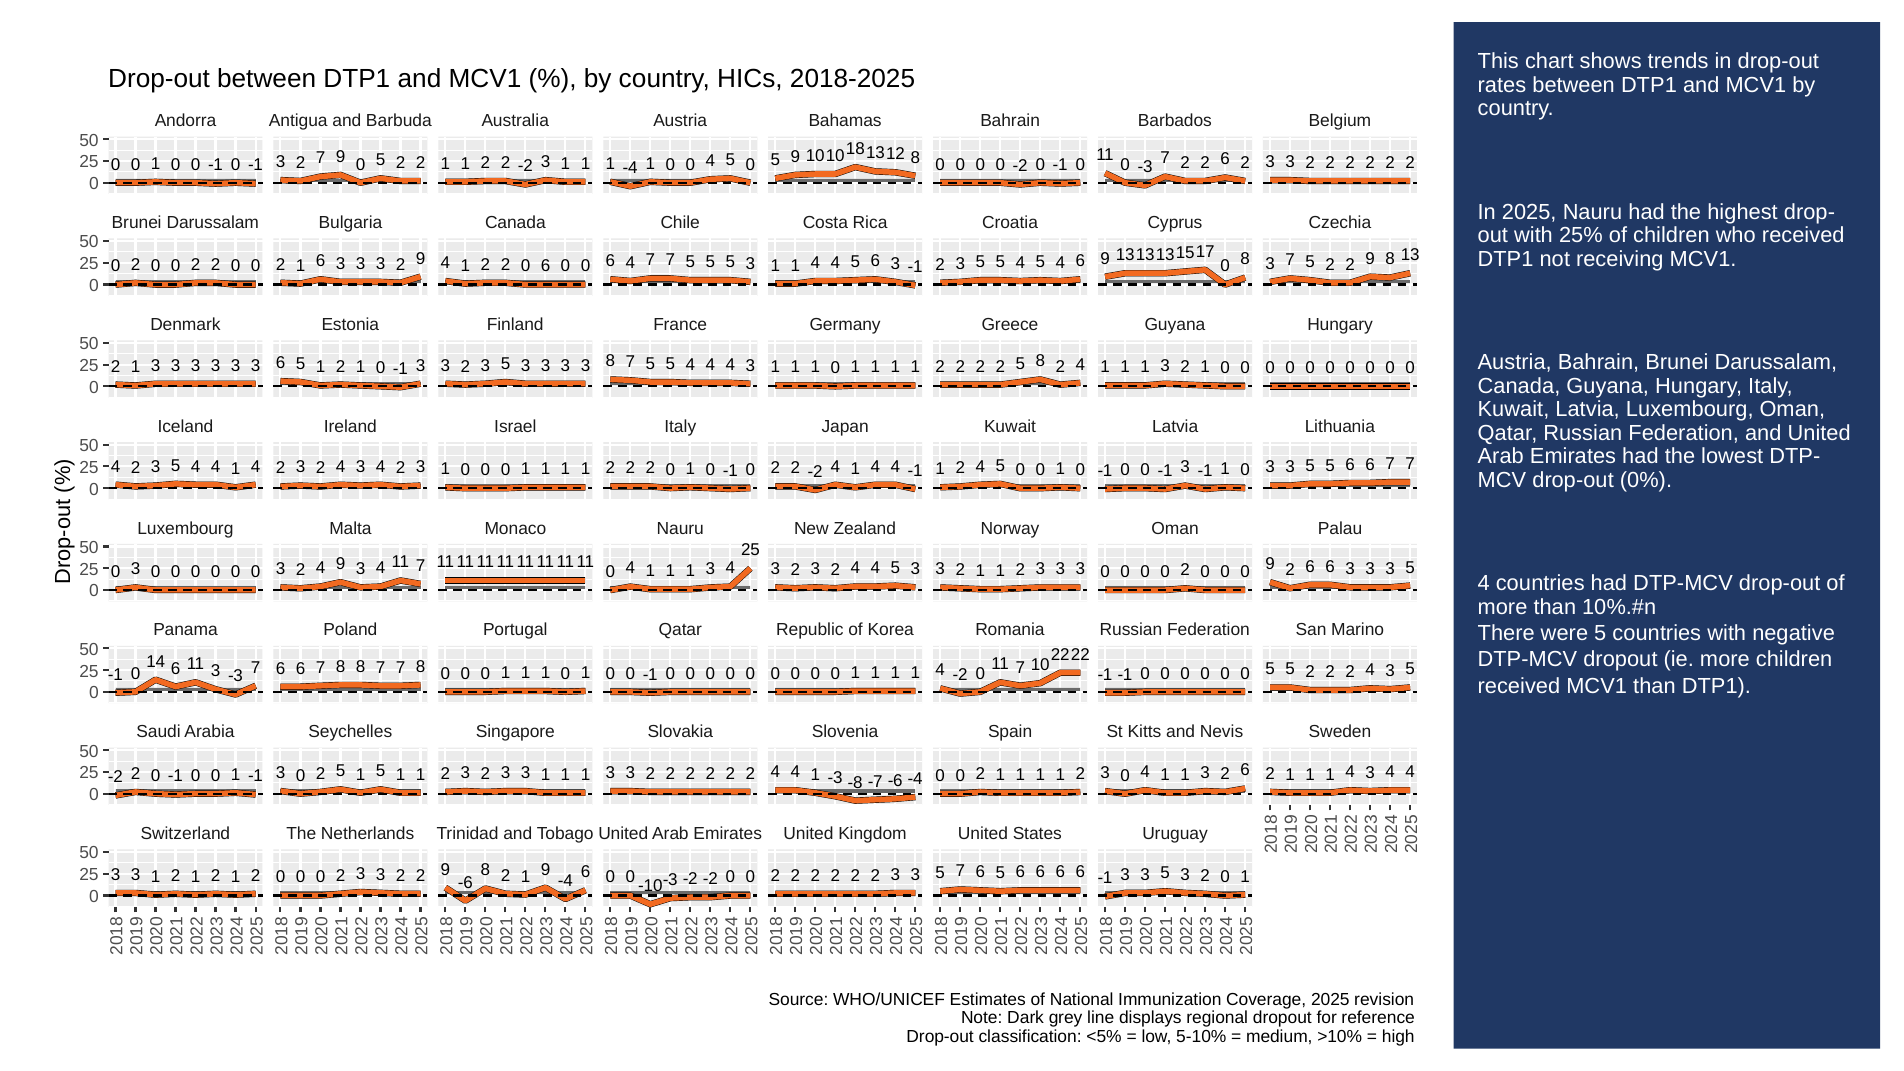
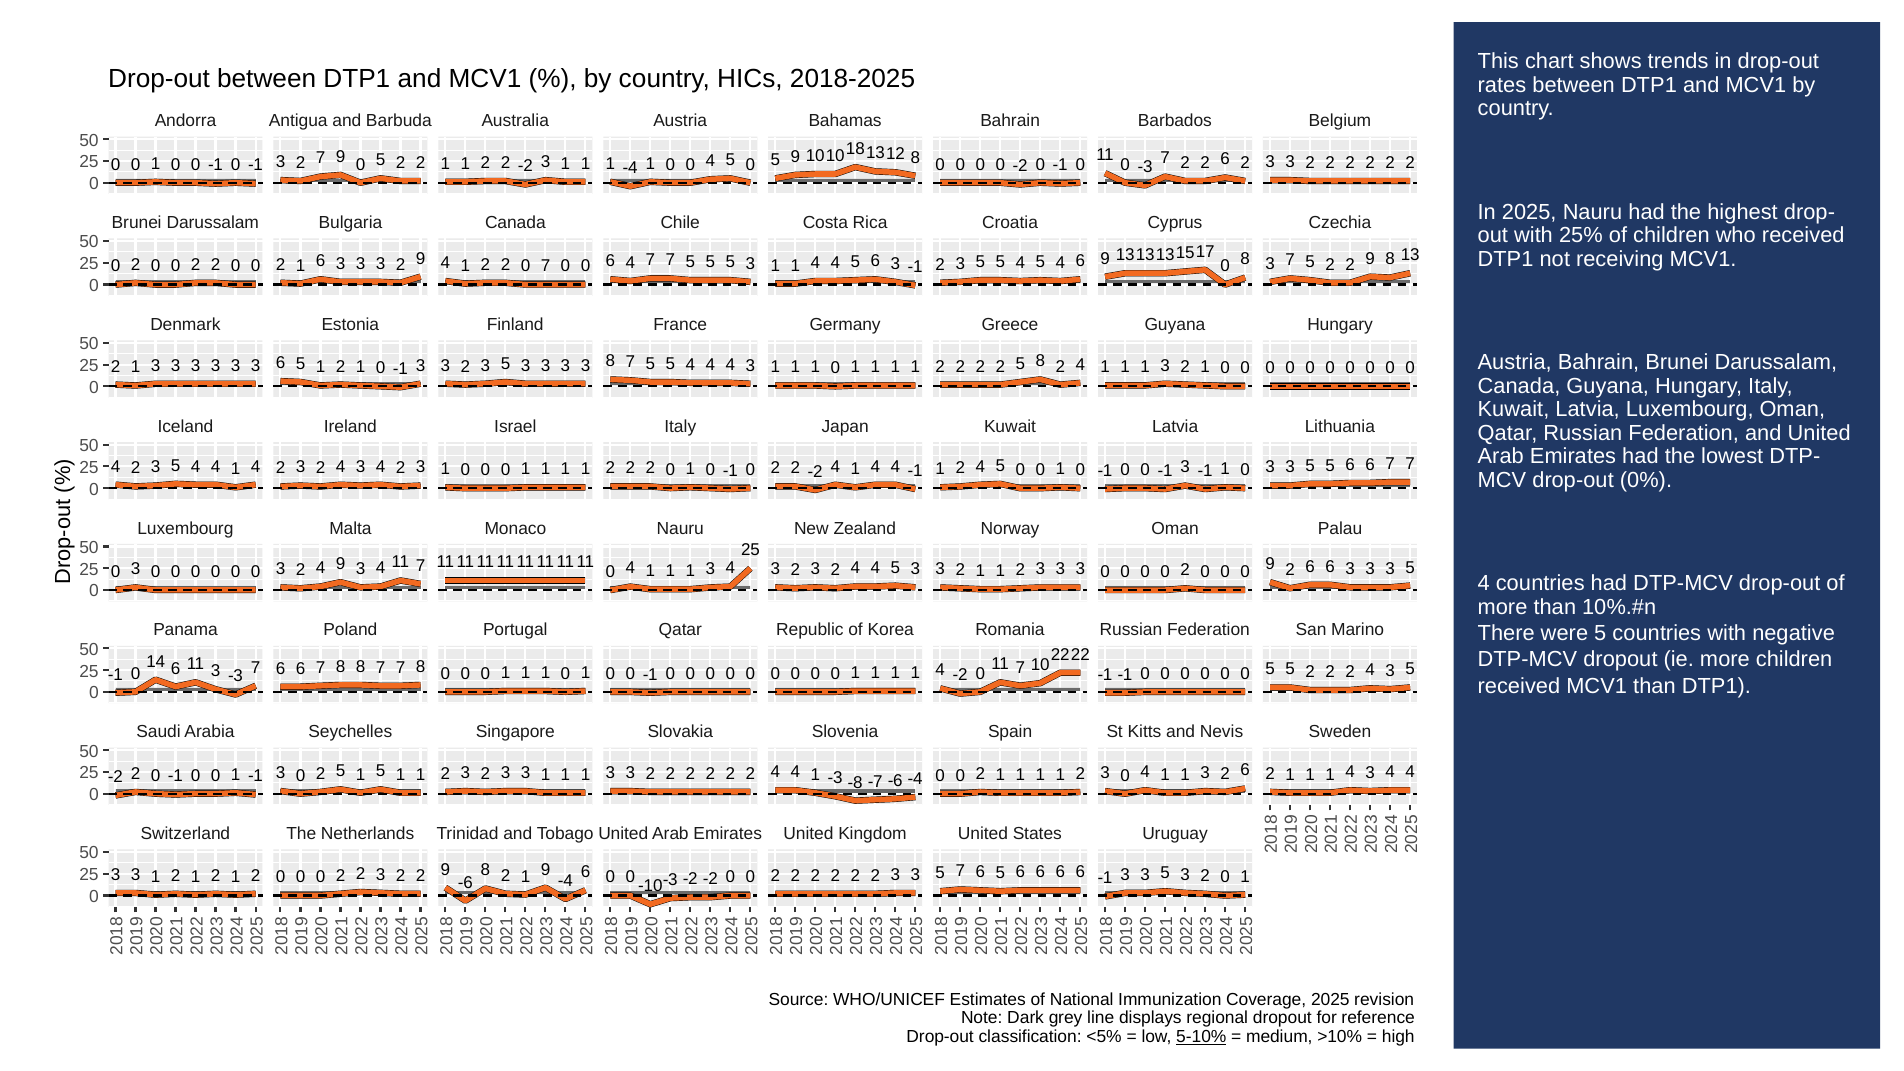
2 0 6: 6 -> 7
3 at (361, 874): 3 -> 2
5-10% underline: none -> present
